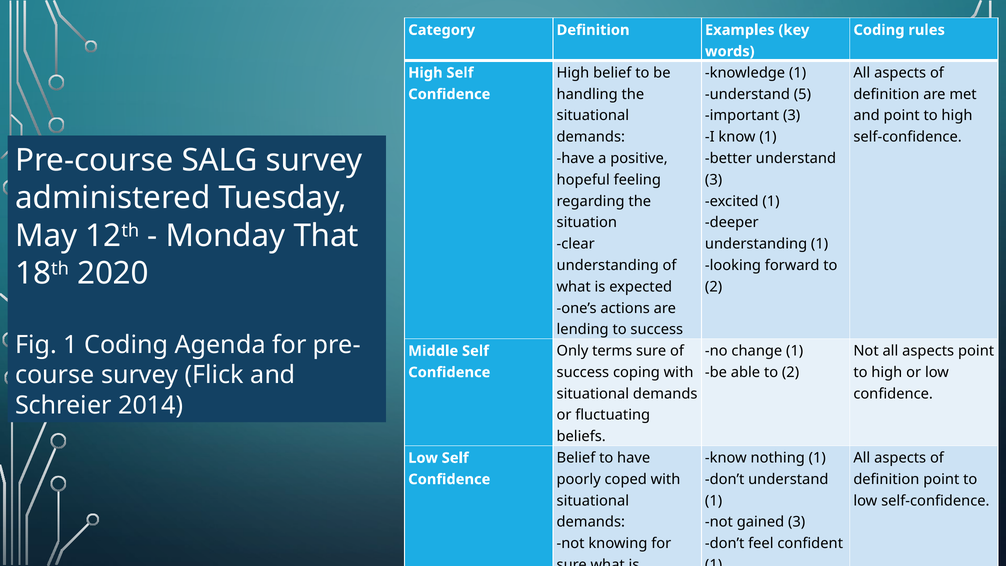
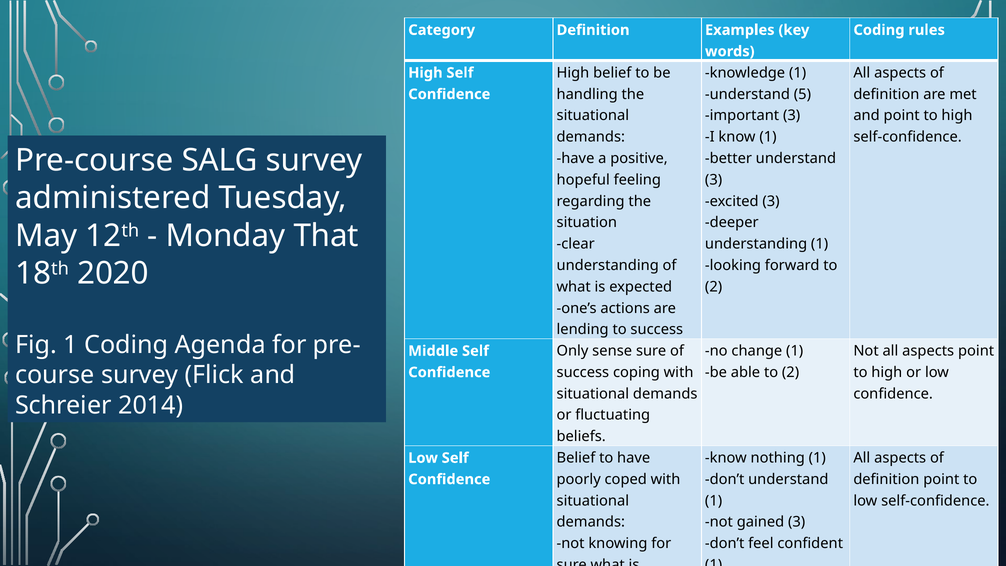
excited 1: 1 -> 3
terms: terms -> sense
